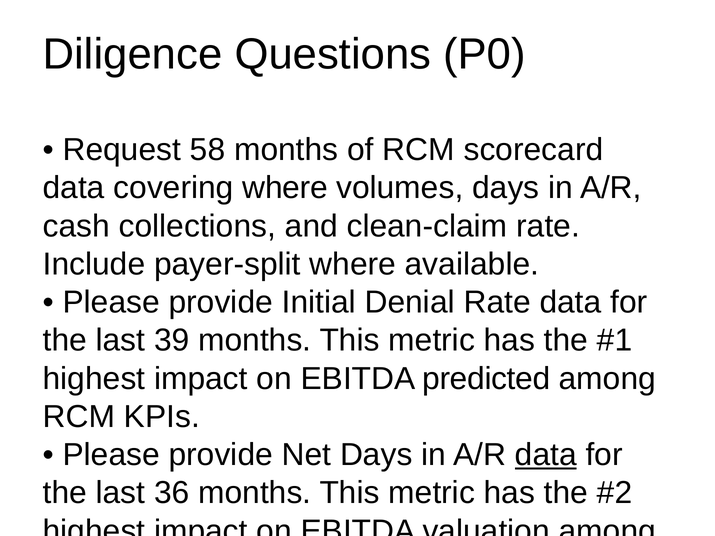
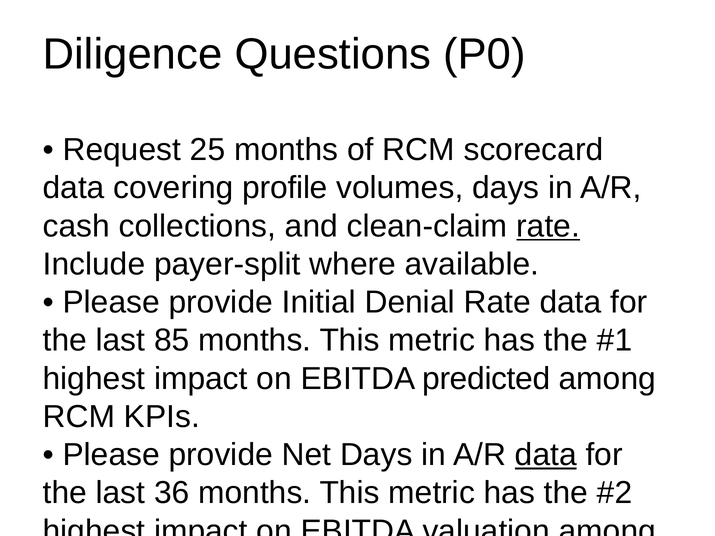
58: 58 -> 25
covering where: where -> profile
rate at (548, 226) underline: none -> present
39: 39 -> 85
